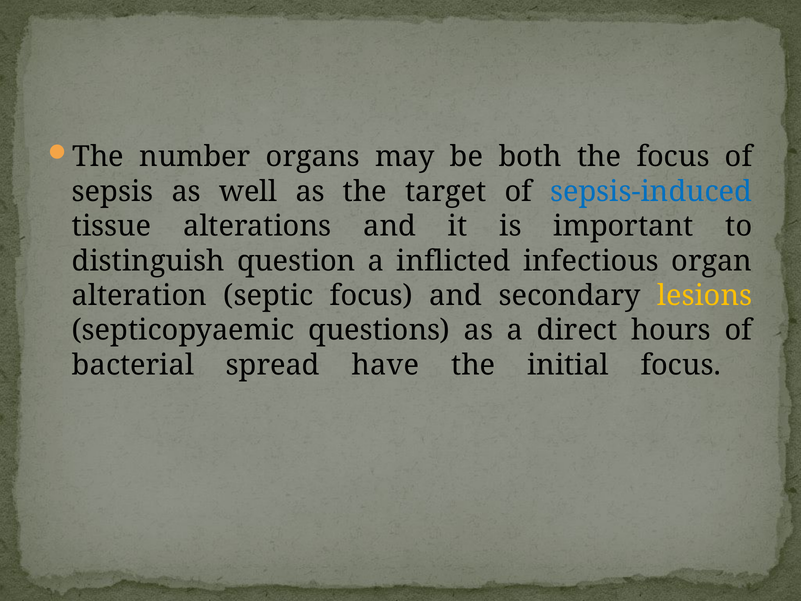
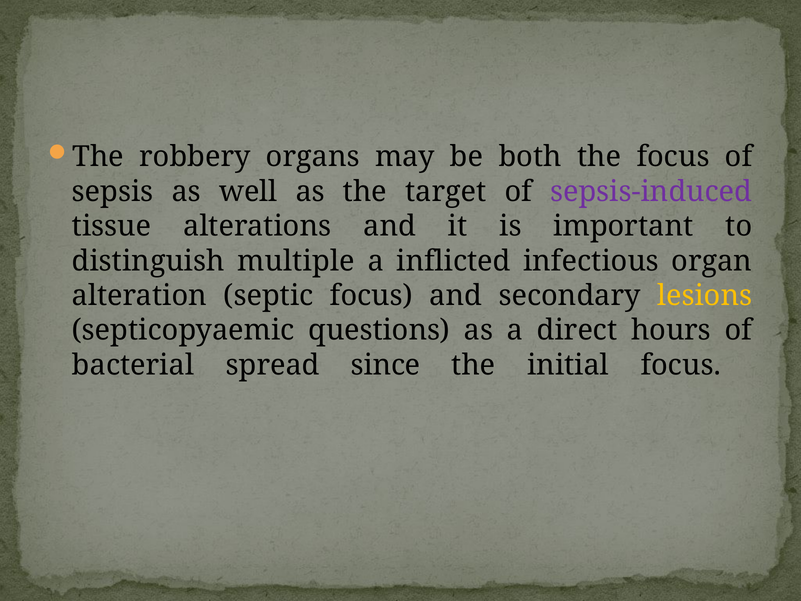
number: number -> robbery
sepsis-induced colour: blue -> purple
question: question -> multiple
have: have -> since
